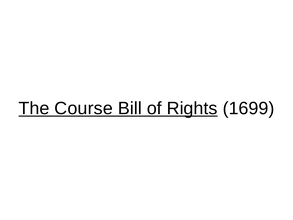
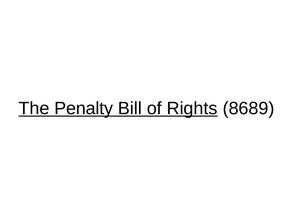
Course: Course -> Penalty
1699: 1699 -> 8689
